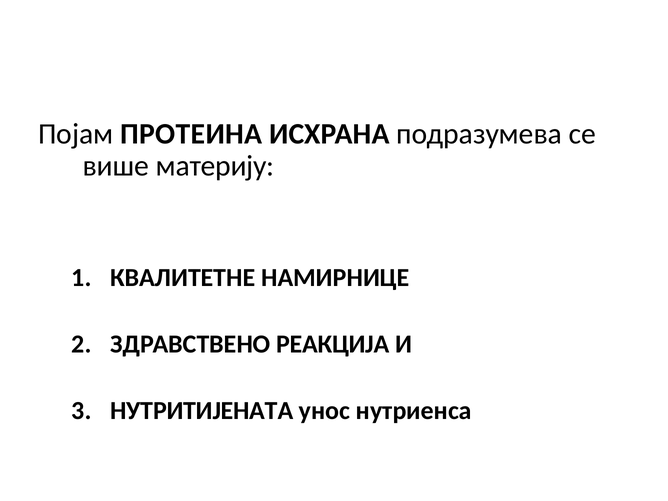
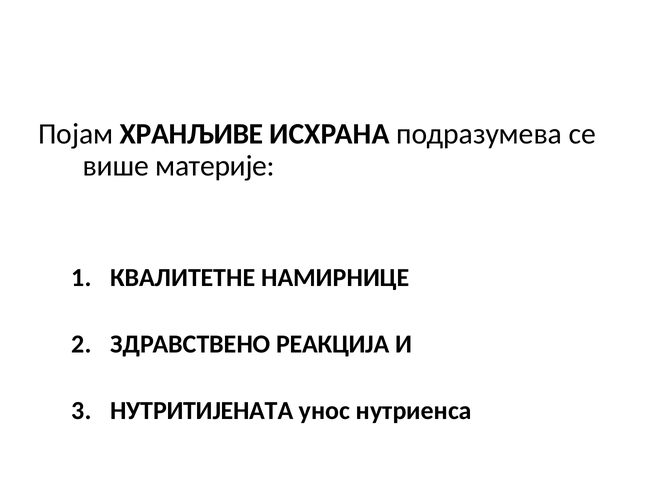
ПРОТЕИНА: ПРОТЕИНА -> ХРАНЉИВЕ
материју: материју -> материје
